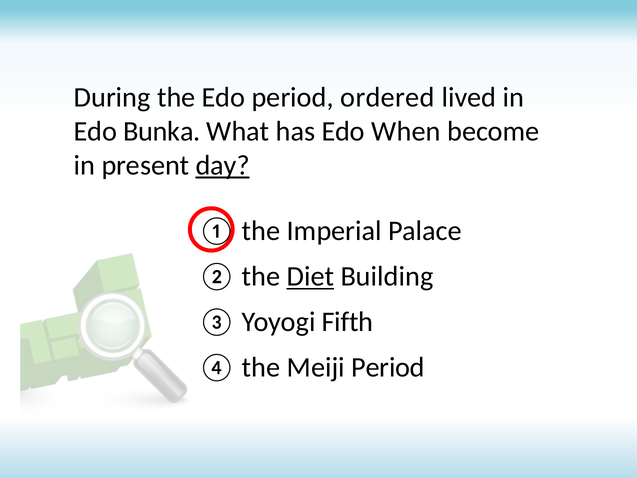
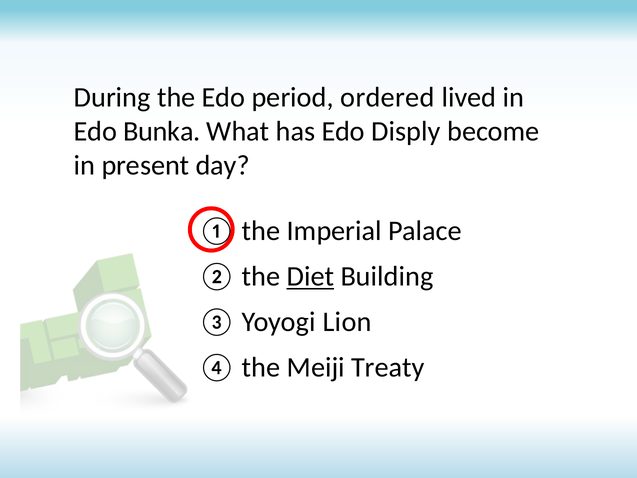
When: When -> Disply
day underline: present -> none
Fifth: Fifth -> Lion
Meiji Period: Period -> Treaty
